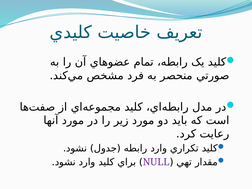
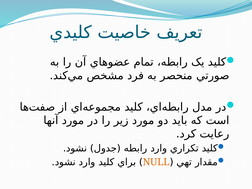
NULL colour: purple -> orange
